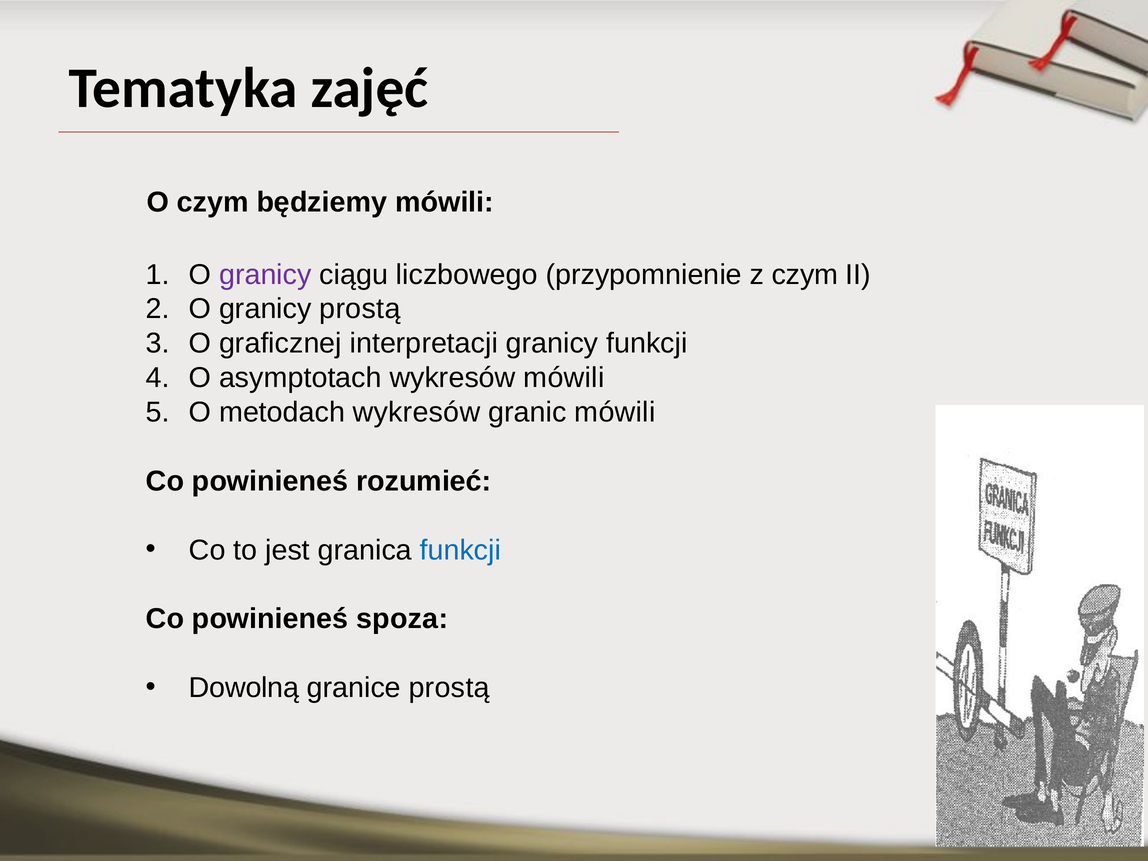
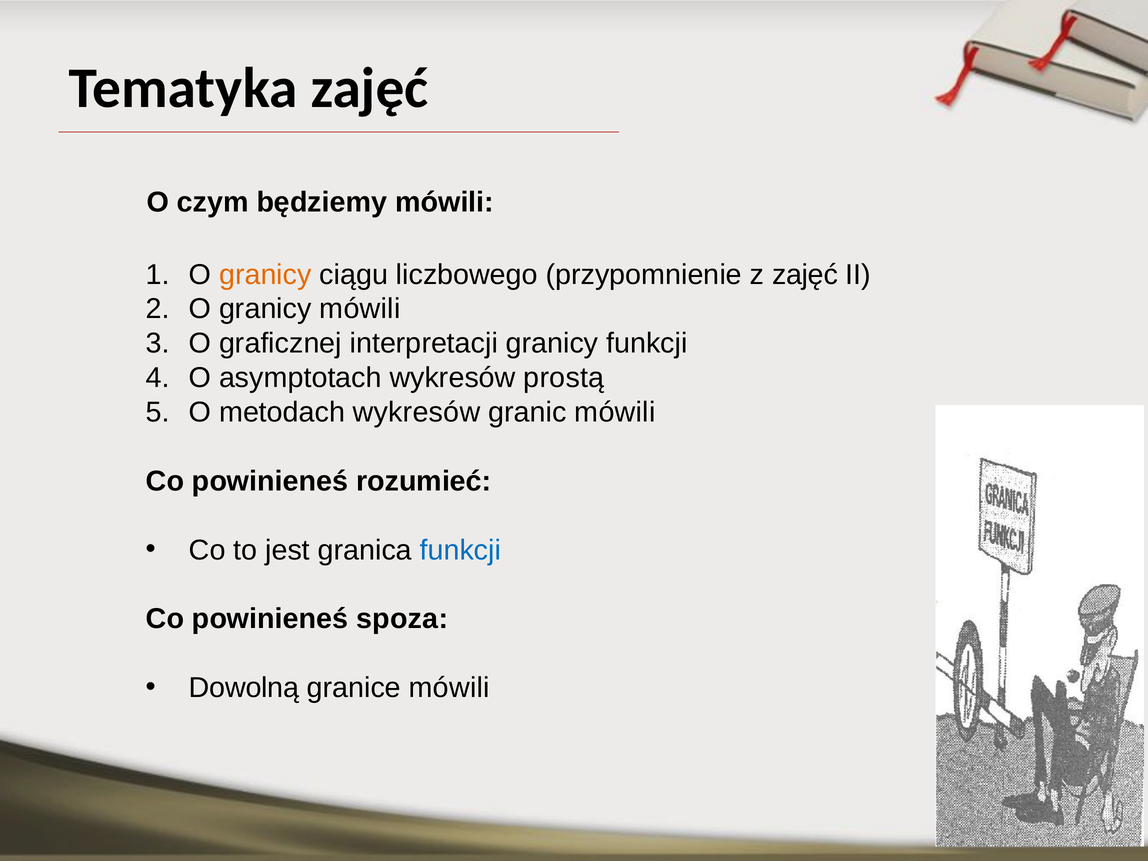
granicy at (265, 275) colour: purple -> orange
z czym: czym -> zajęć
granicy prostą: prostą -> mówili
wykresów mówili: mówili -> prostą
granice prostą: prostą -> mówili
